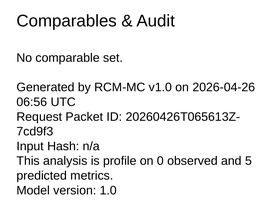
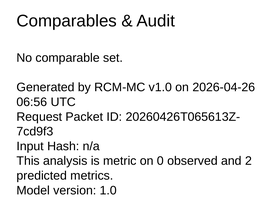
profile: profile -> metric
5: 5 -> 2
